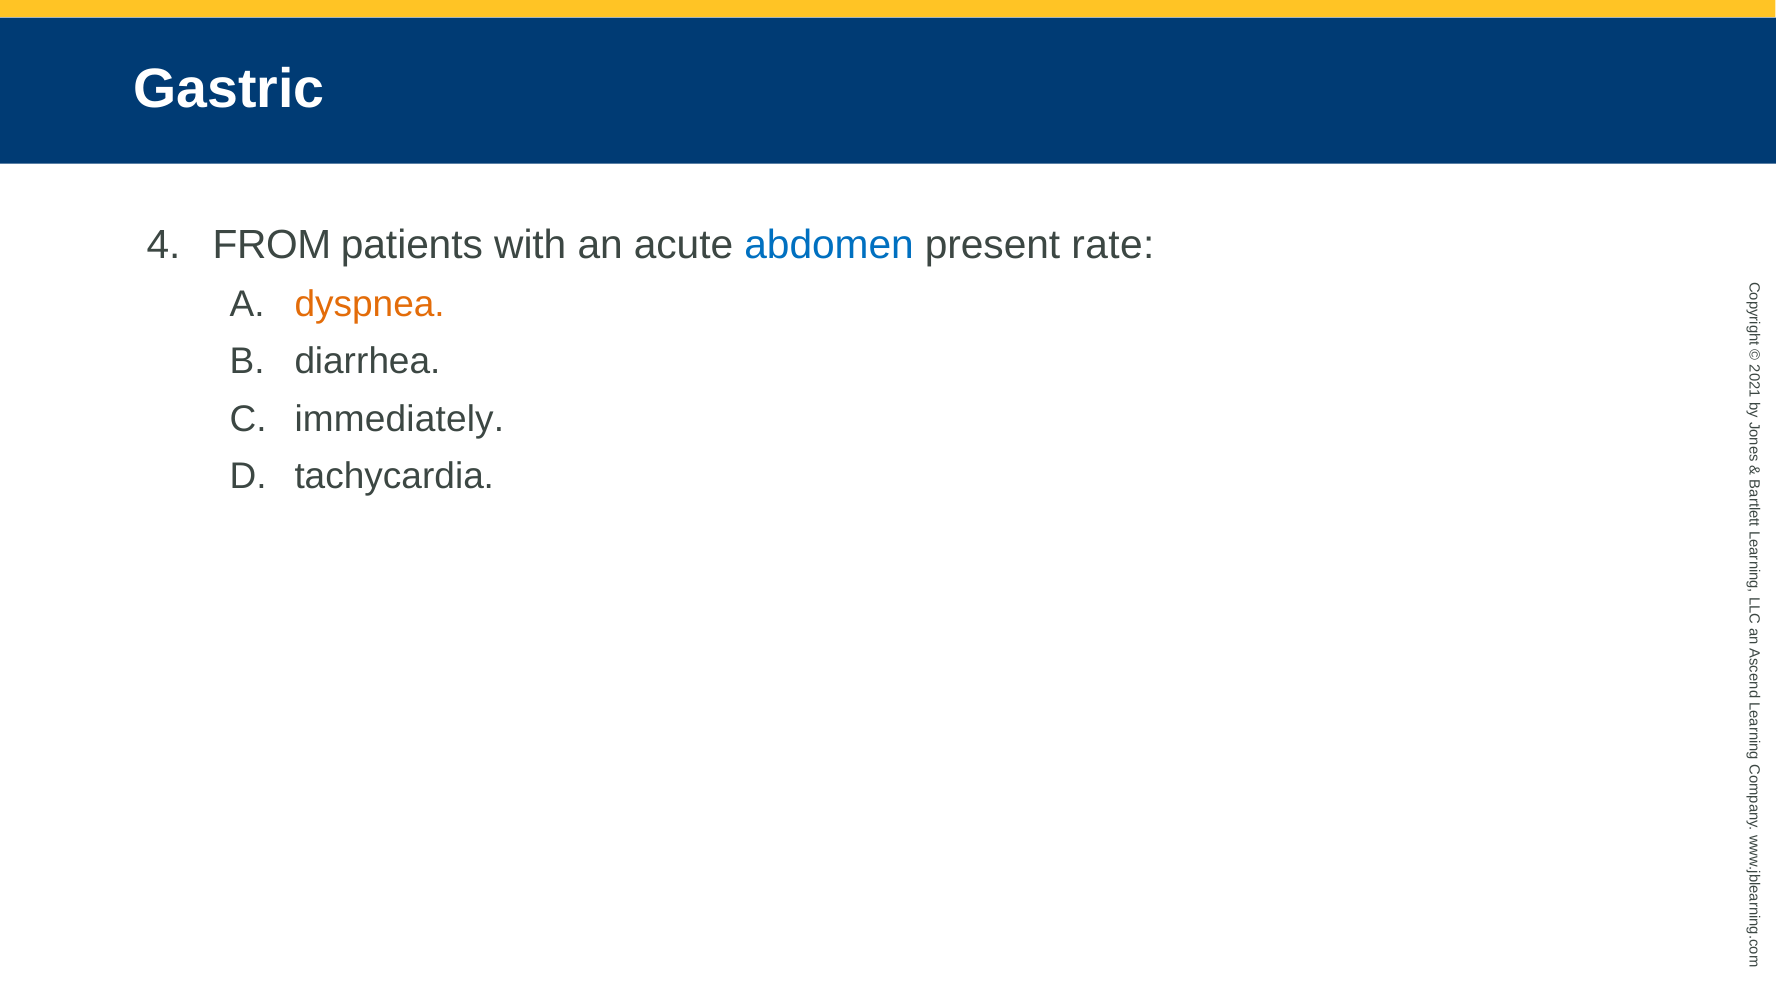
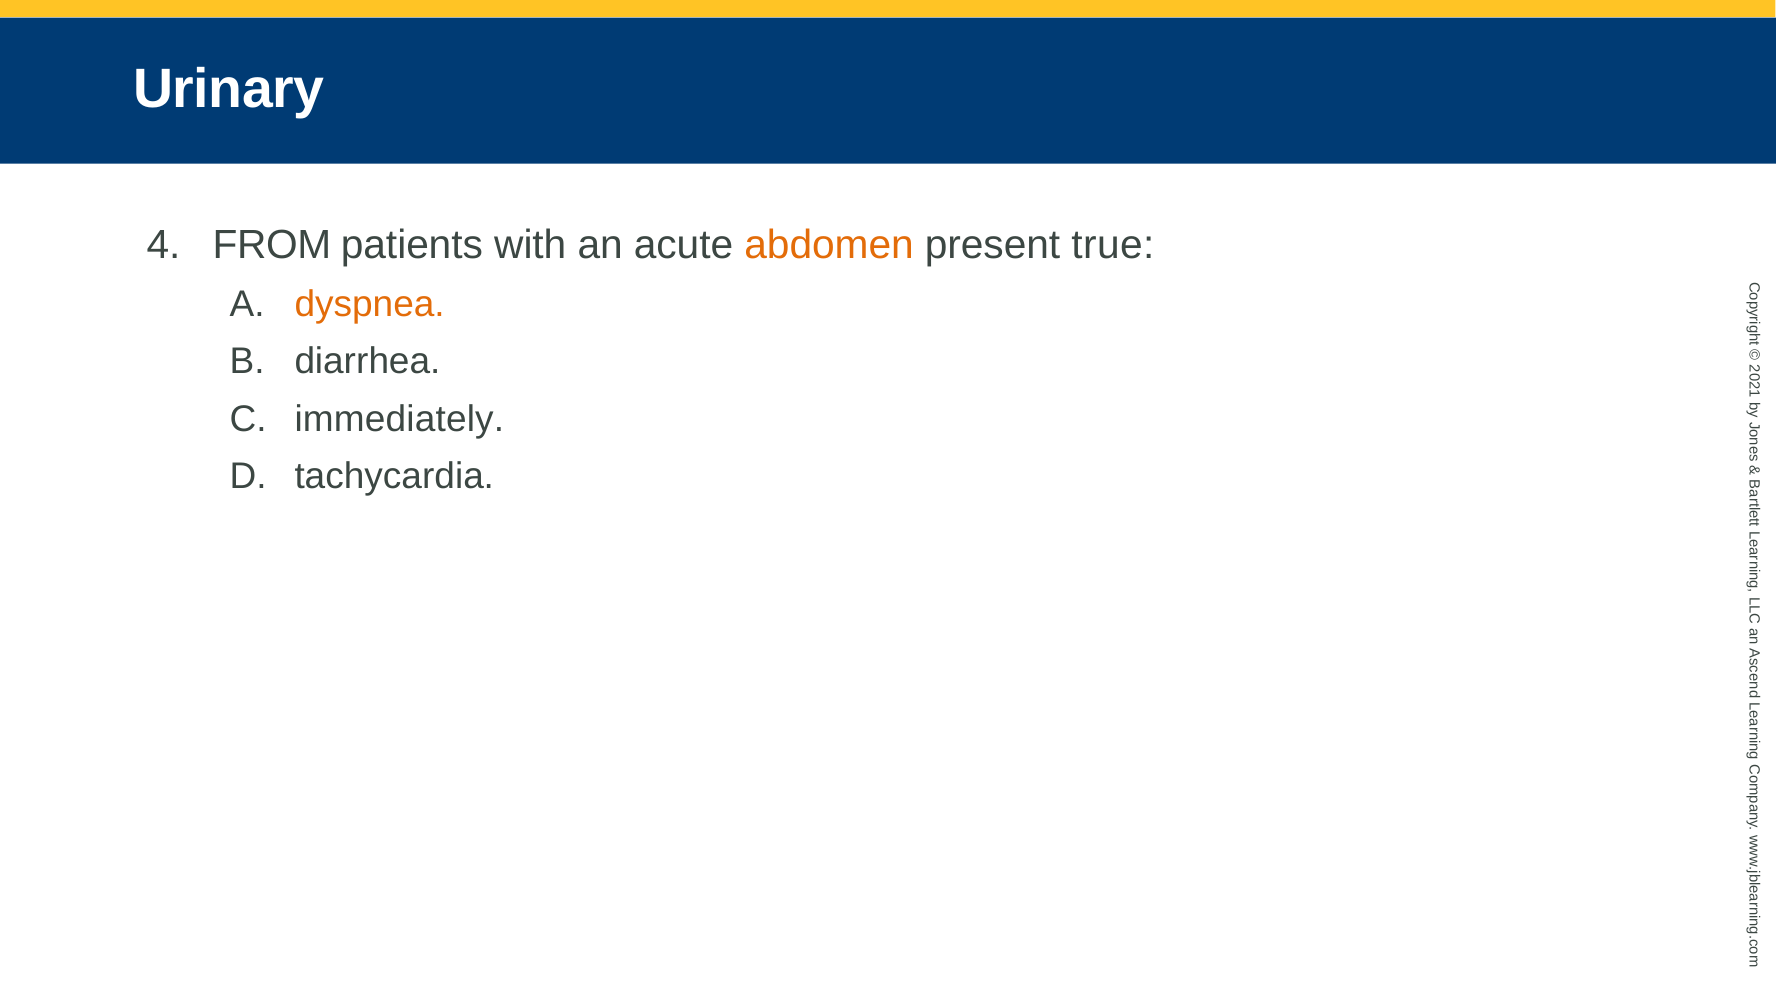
Gastric: Gastric -> Urinary
abdomen colour: blue -> orange
rate: rate -> true
